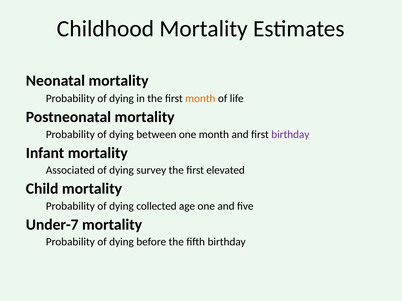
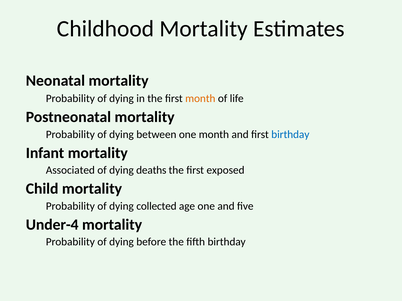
birthday at (290, 135) colour: purple -> blue
survey: survey -> deaths
elevated: elevated -> exposed
Under-7: Under-7 -> Under-4
